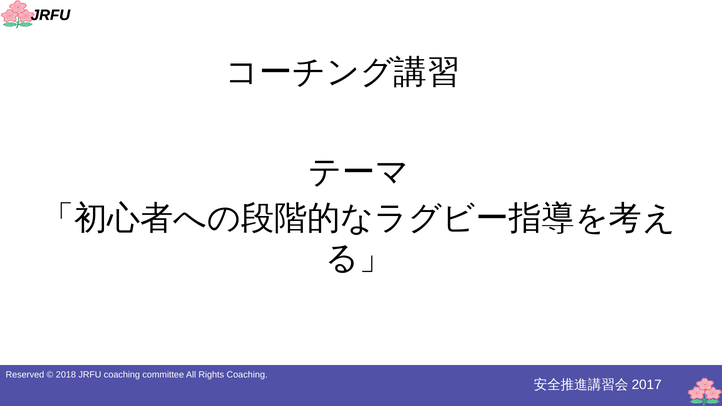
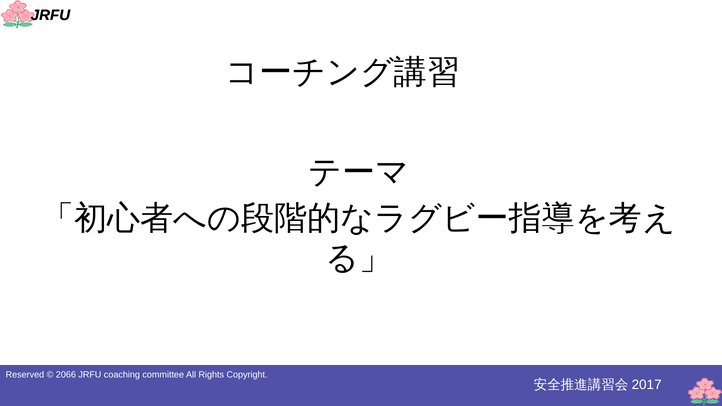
2018: 2018 -> 2066
Rights Coaching: Coaching -> Copyright
